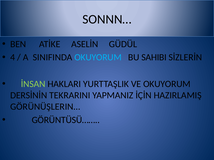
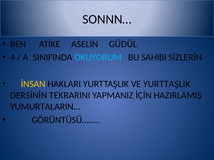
İNSAN colour: light green -> yellow
VE OKUYORUM: OKUYORUM -> YURTTAŞLIK
GÖRÜNÜŞLERIN…: GÖRÜNÜŞLERIN… -> YUMURTALARIN…
